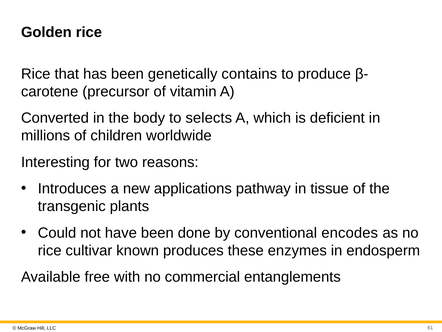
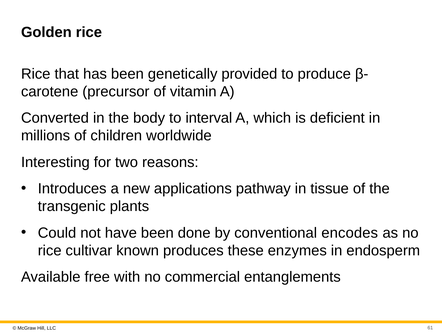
contains: contains -> provided
selects: selects -> interval
